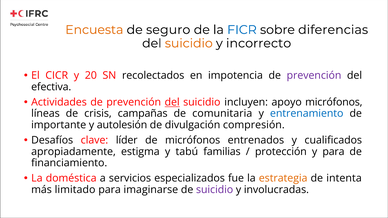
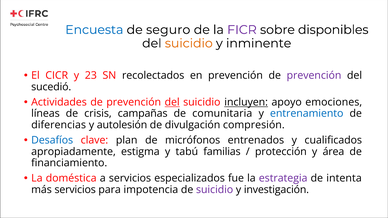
Encuesta colour: orange -> blue
FICR colour: blue -> purple
diferencias: diferencias -> disponibles
incorrecto: incorrecto -> inminente
20: 20 -> 23
en impotencia: impotencia -> prevención
efectiva: efectiva -> sucedió
incluyen underline: none -> present
apoyo micrófonos: micrófonos -> emociones
importante: importante -> diferencias
Desafíos colour: black -> blue
líder: líder -> plan
y para: para -> área
estrategia colour: orange -> purple
más limitado: limitado -> servicios
imaginarse: imaginarse -> impotencia
involucradas: involucradas -> investigación
